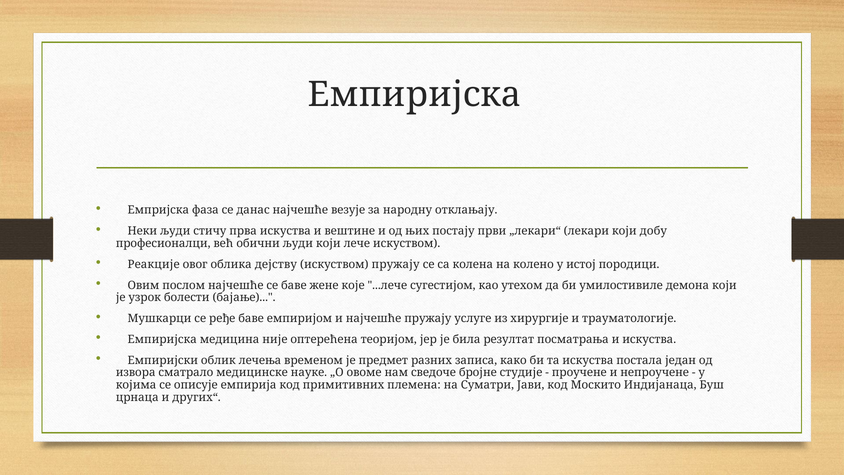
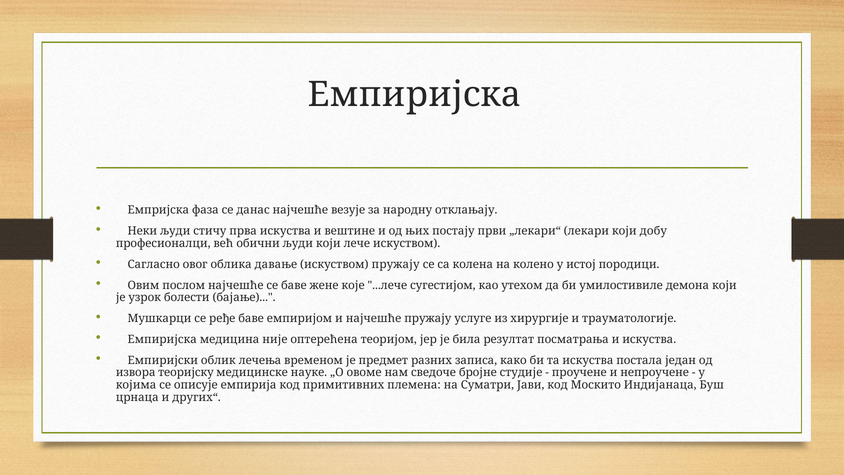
Реакције: Реакције -> Сагласно
дејству: дејству -> давање
сматрало: сматрало -> теоријску
